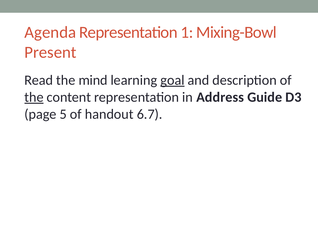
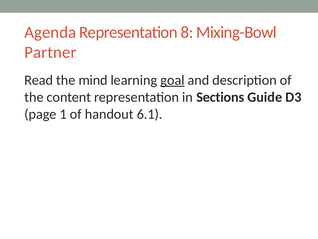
1: 1 -> 8
Present: Present -> Partner
the at (34, 97) underline: present -> none
Address: Address -> Sections
5: 5 -> 1
6.7: 6.7 -> 6.1
